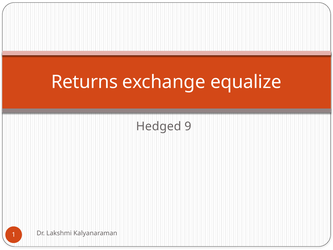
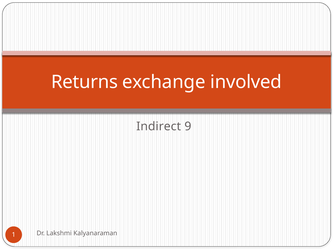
equalize: equalize -> involved
Hedged: Hedged -> Indirect
